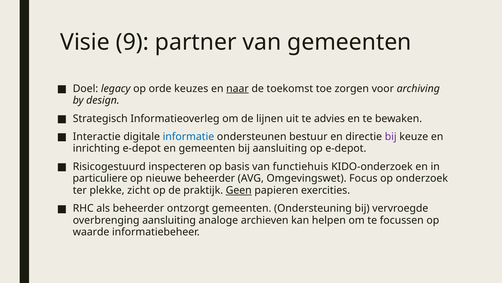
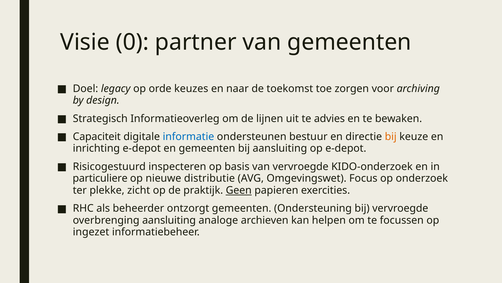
9: 9 -> 0
naar underline: present -> none
Interactie: Interactie -> Capaciteit
bij at (391, 136) colour: purple -> orange
van functiehuis: functiehuis -> vervroegde
nieuwe beheerder: beheerder -> distributie
waarde: waarde -> ingezet
